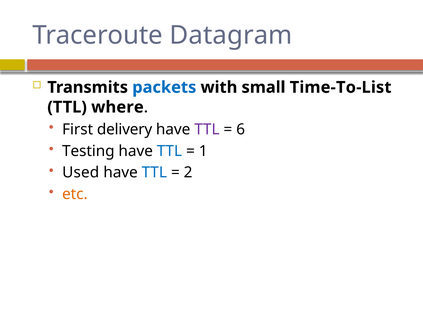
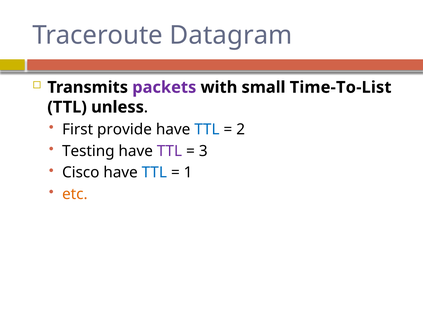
packets colour: blue -> purple
where: where -> unless
delivery: delivery -> provide
TTL at (207, 129) colour: purple -> blue
6: 6 -> 2
TTL at (169, 151) colour: blue -> purple
1: 1 -> 3
Used: Used -> Cisco
2: 2 -> 1
